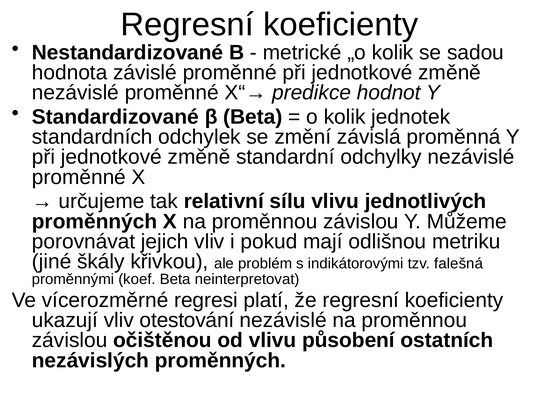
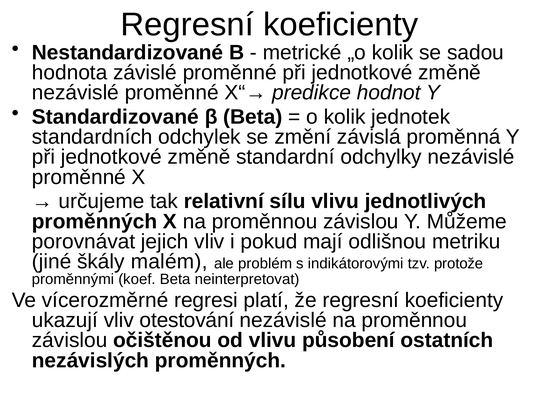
křivkou: křivkou -> malém
falešná: falešná -> protože
